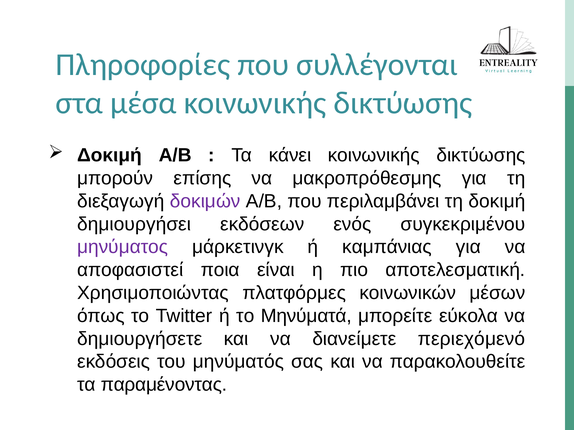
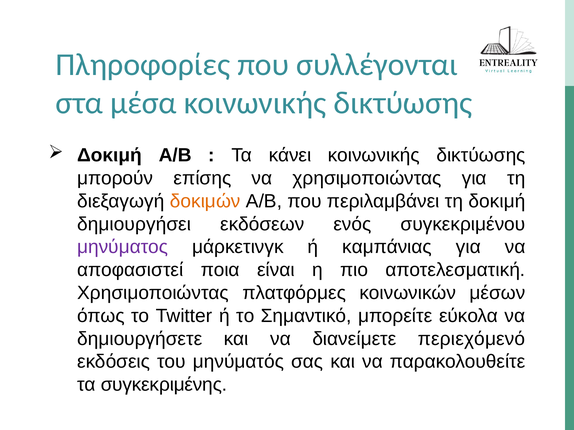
να μακροπρόθεσμης: μακροπρόθεσμης -> χρησιμοποιώντας
δοκιμών colour: purple -> orange
Μηνύματά: Μηνύματά -> Σημαντικό
παραμένοντας: παραμένοντας -> συγκεκριμένης
